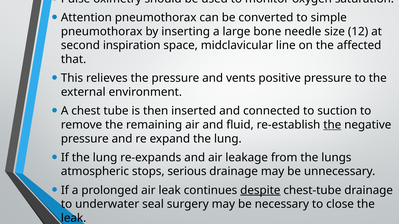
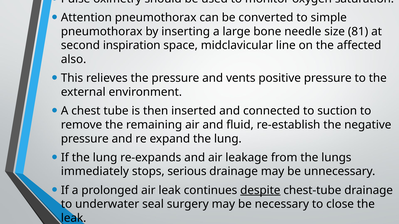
12: 12 -> 81
that: that -> also
the at (332, 125) underline: present -> none
atmospheric: atmospheric -> immediately
